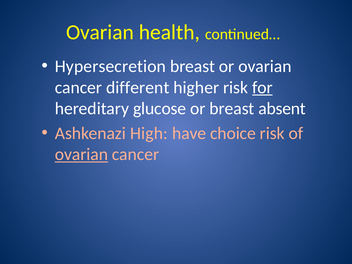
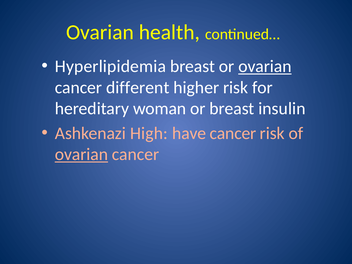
Hypersecretion: Hypersecretion -> Hyperlipidemia
ovarian at (265, 66) underline: none -> present
for underline: present -> none
glucose: glucose -> woman
absent: absent -> insulin
have choice: choice -> cancer
